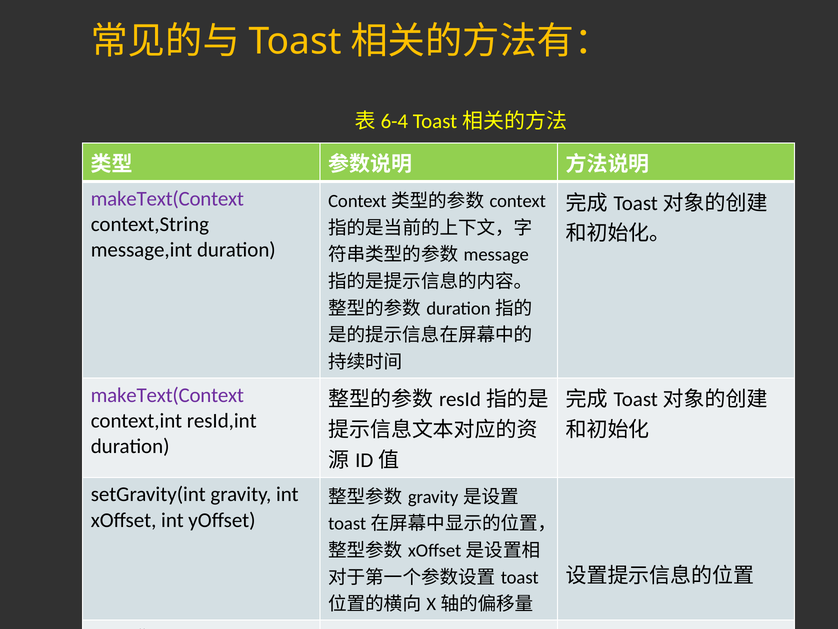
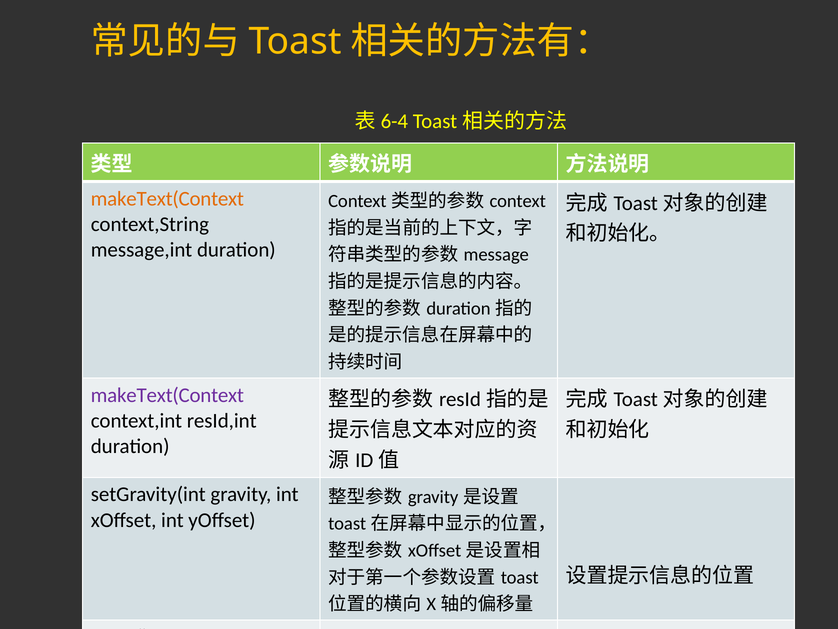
makeText(Context at (167, 199) colour: purple -> orange
